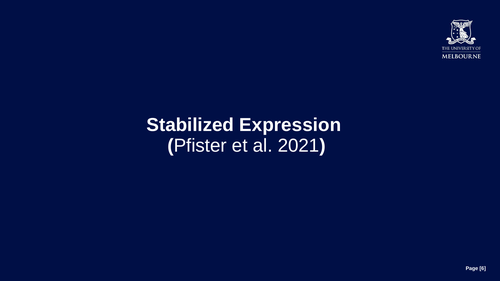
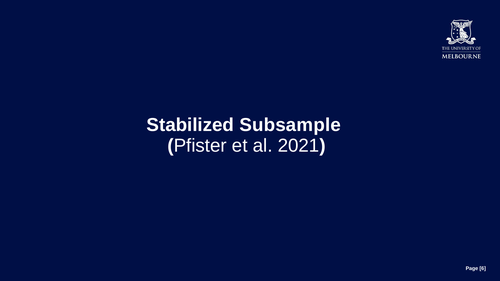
Expression: Expression -> Subsample
